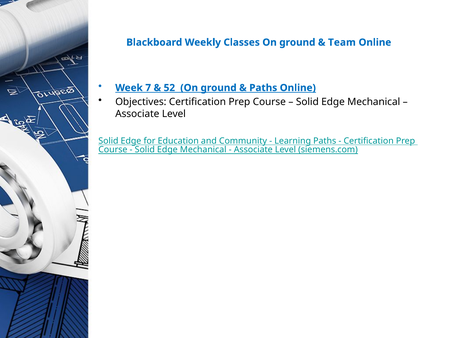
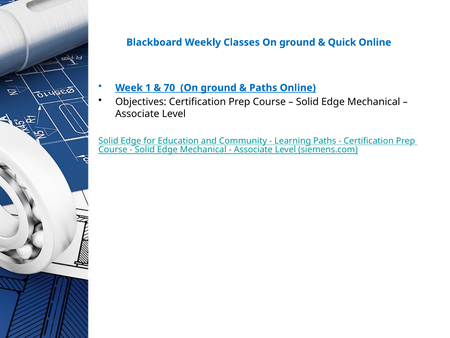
Team: Team -> Quick
7: 7 -> 1
52: 52 -> 70
